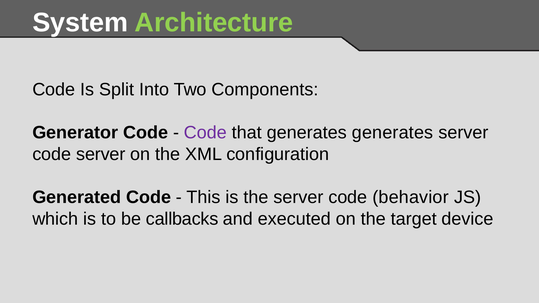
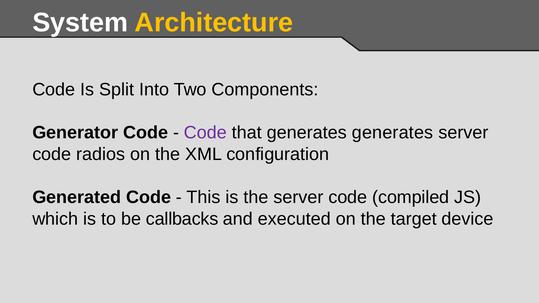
Architecture colour: light green -> yellow
code server: server -> radios
behavior: behavior -> compiled
